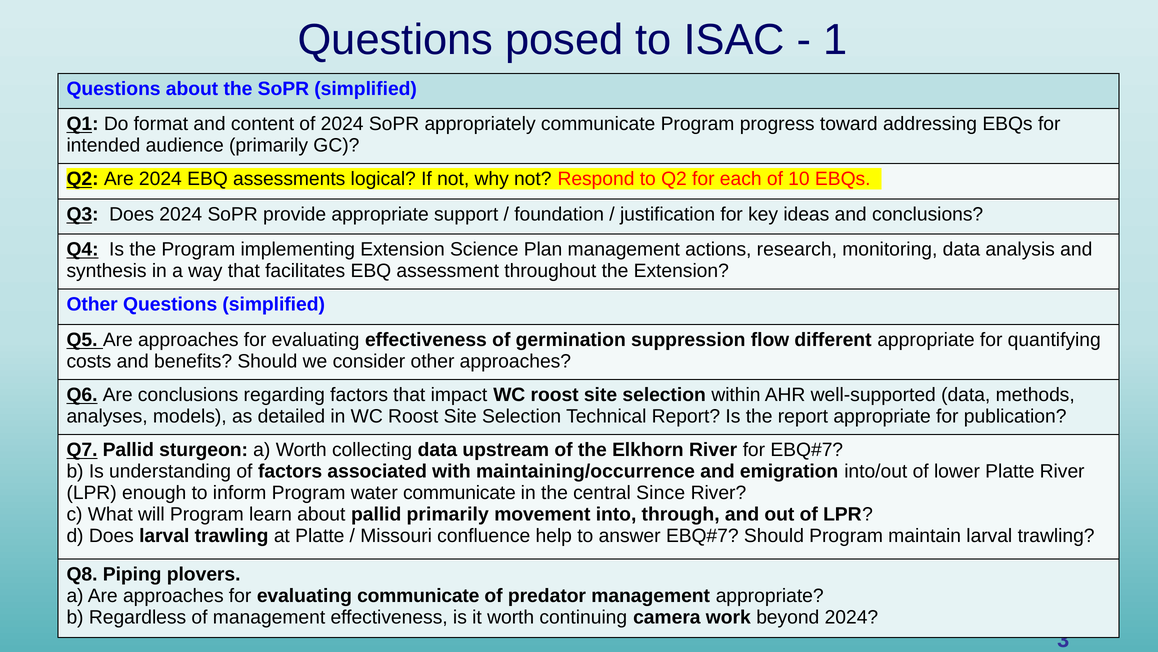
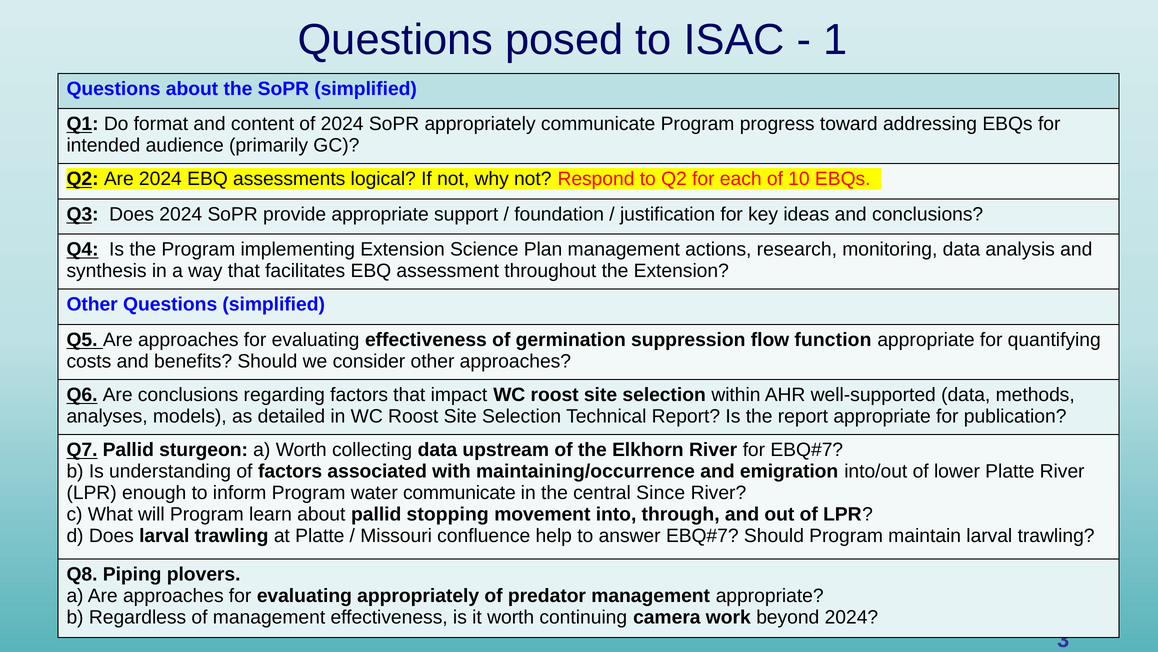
different: different -> function
pallid primarily: primarily -> stopping
evaluating communicate: communicate -> appropriately
